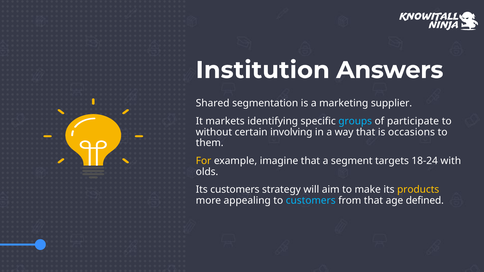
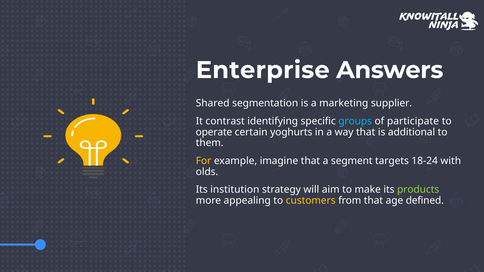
Institution: Institution -> Enterprise
markets: markets -> contrast
without: without -> operate
involving: involving -> yoghurts
occasions: occasions -> additional
Its customers: customers -> institution
products colour: yellow -> light green
customers at (311, 201) colour: light blue -> yellow
